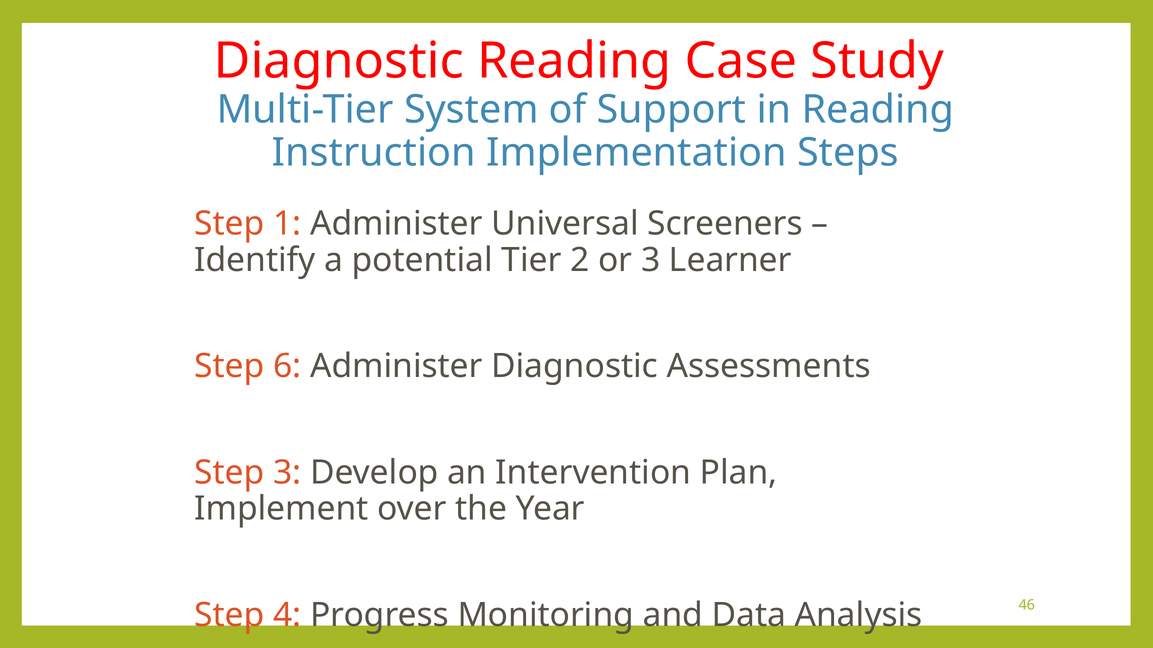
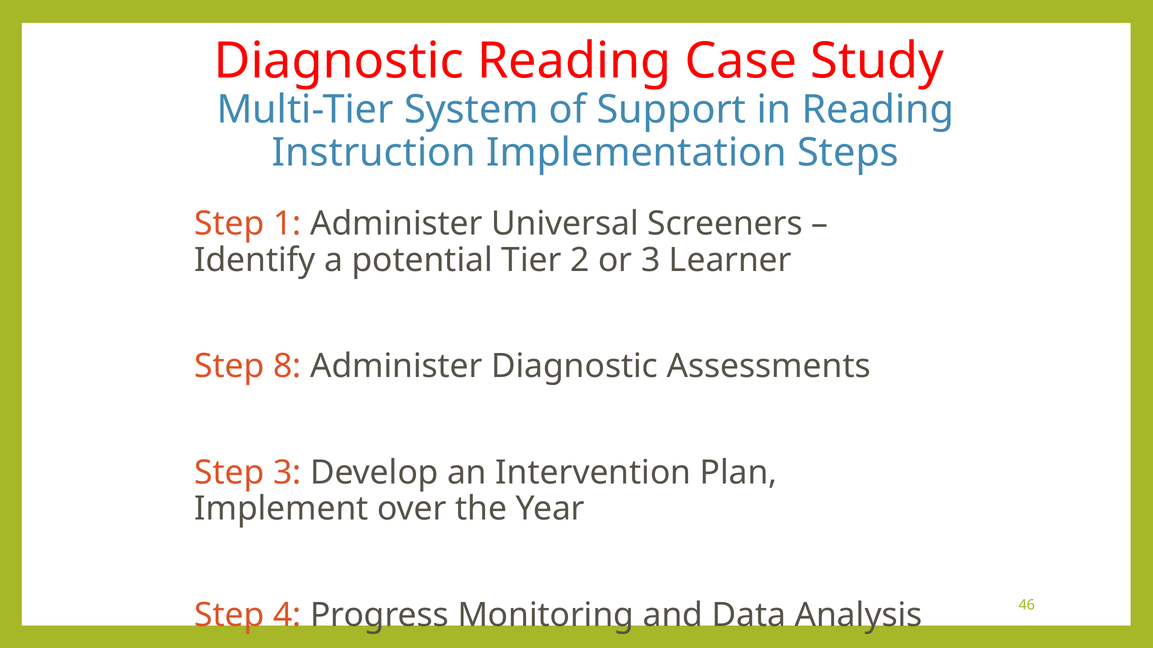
6: 6 -> 8
